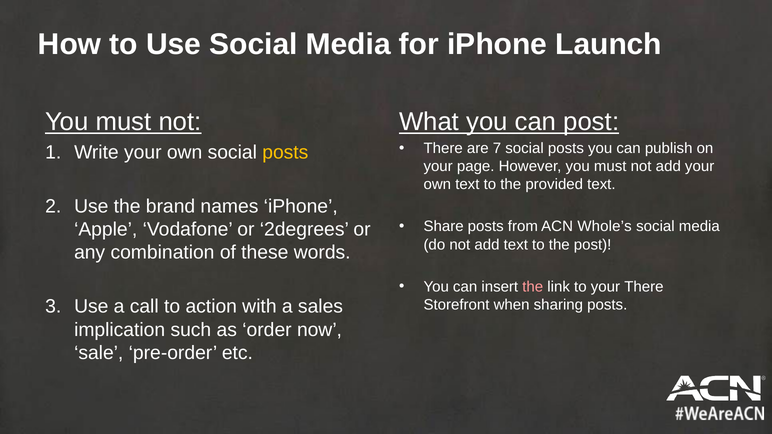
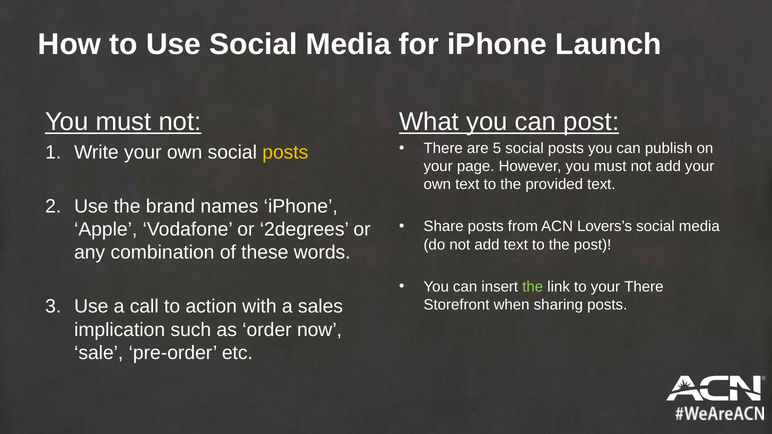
7: 7 -> 5
Whole’s: Whole’s -> Lovers’s
the at (533, 287) colour: pink -> light green
